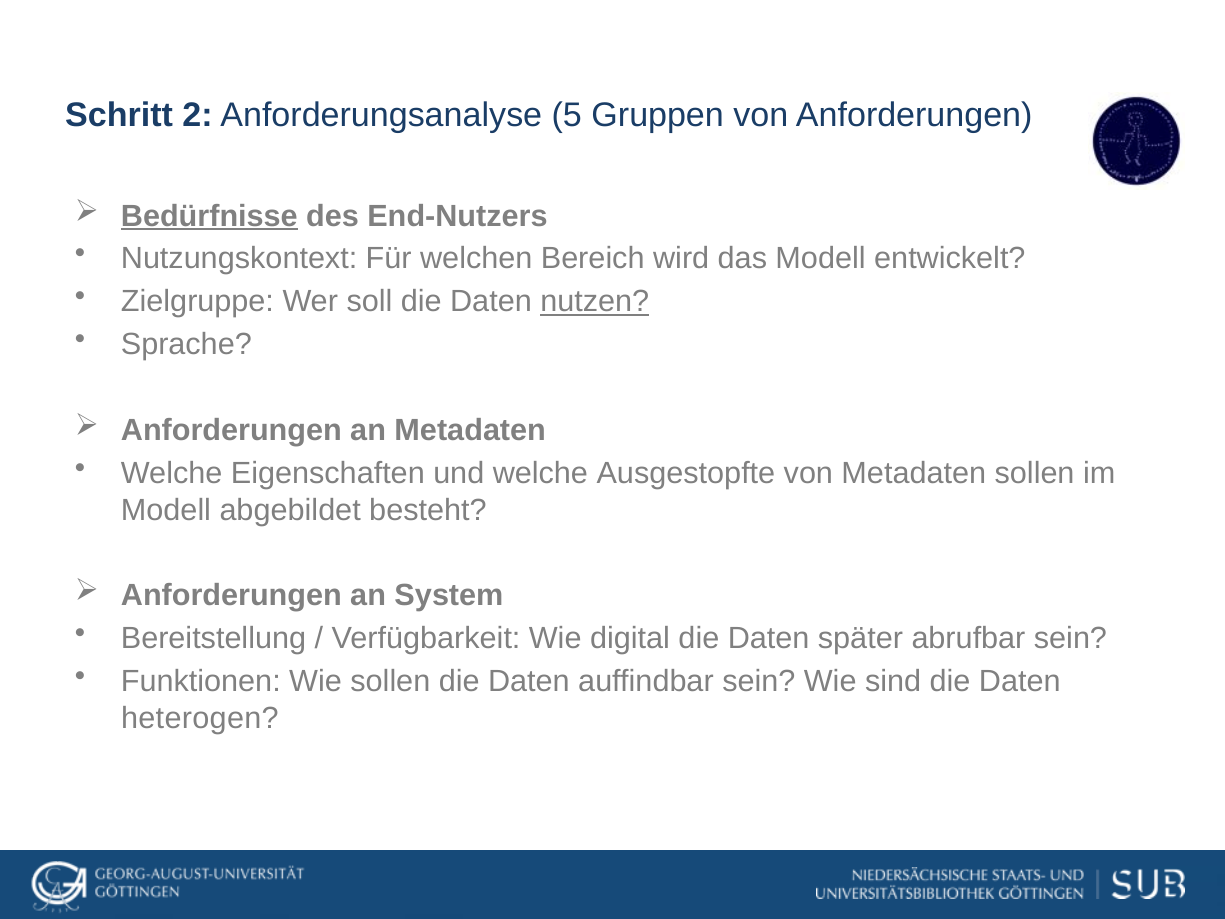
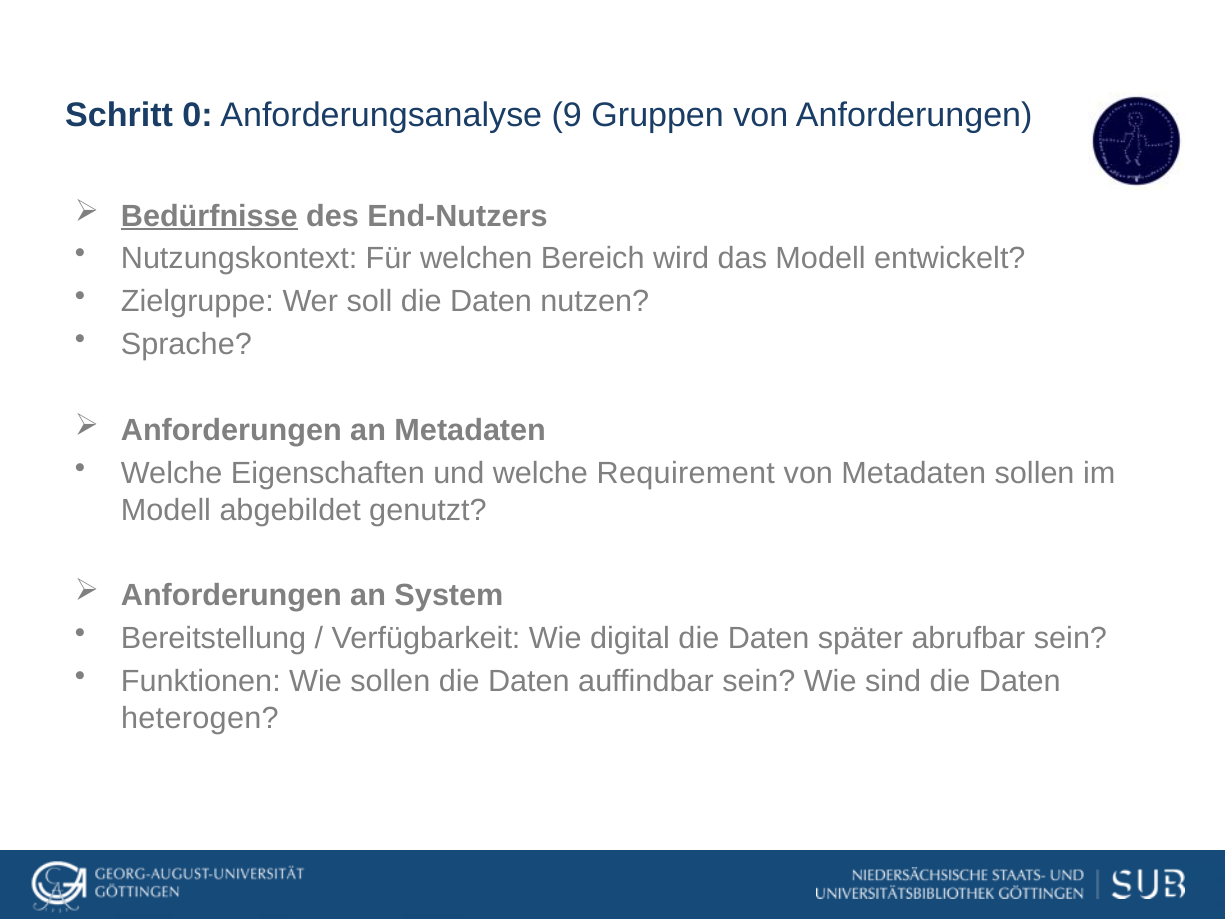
2: 2 -> 0
5: 5 -> 9
nutzen underline: present -> none
Ausgestopfte: Ausgestopfte -> Requirement
besteht: besteht -> genutzt
